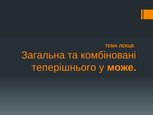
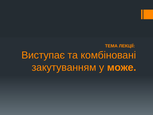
Загальна: Загальна -> Виступає
теперішнього: теперішнього -> закутуванням
